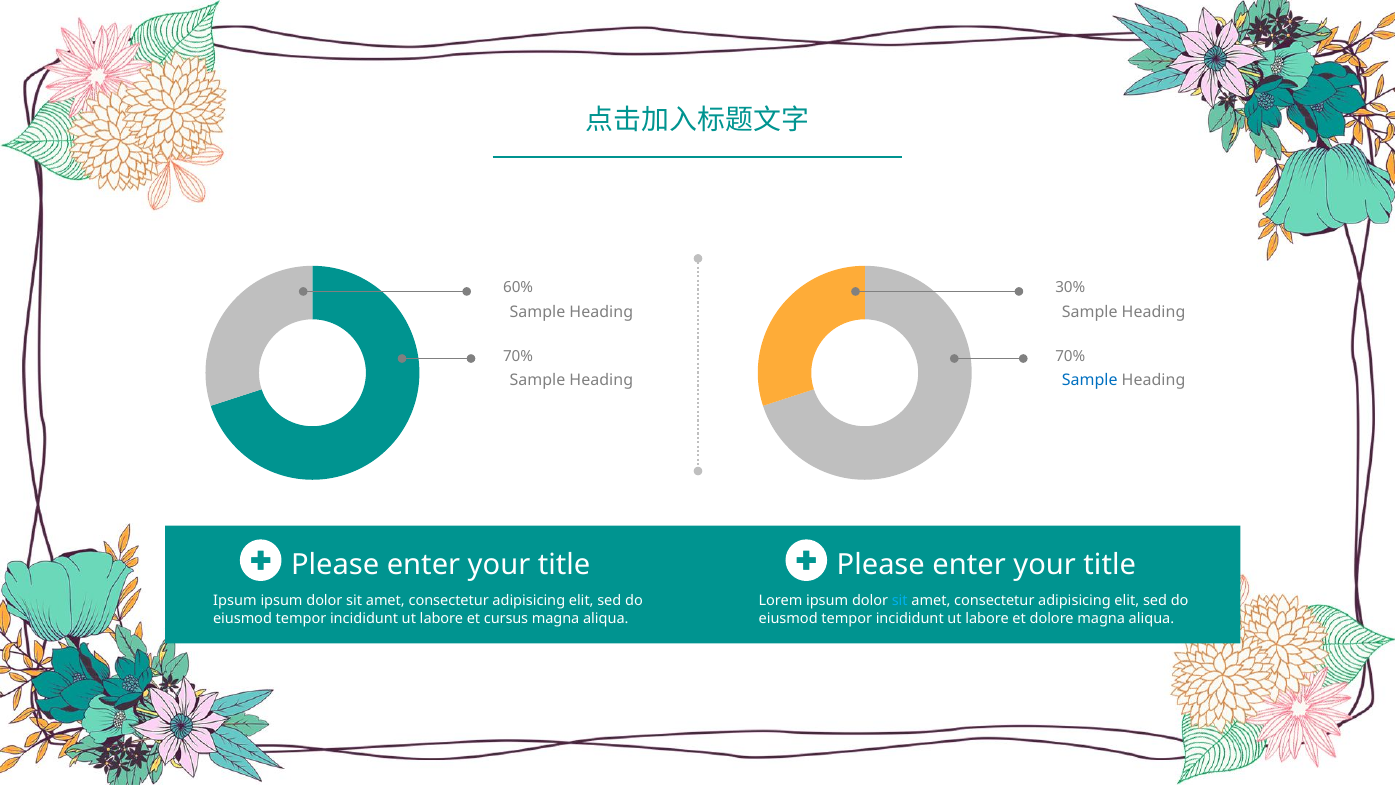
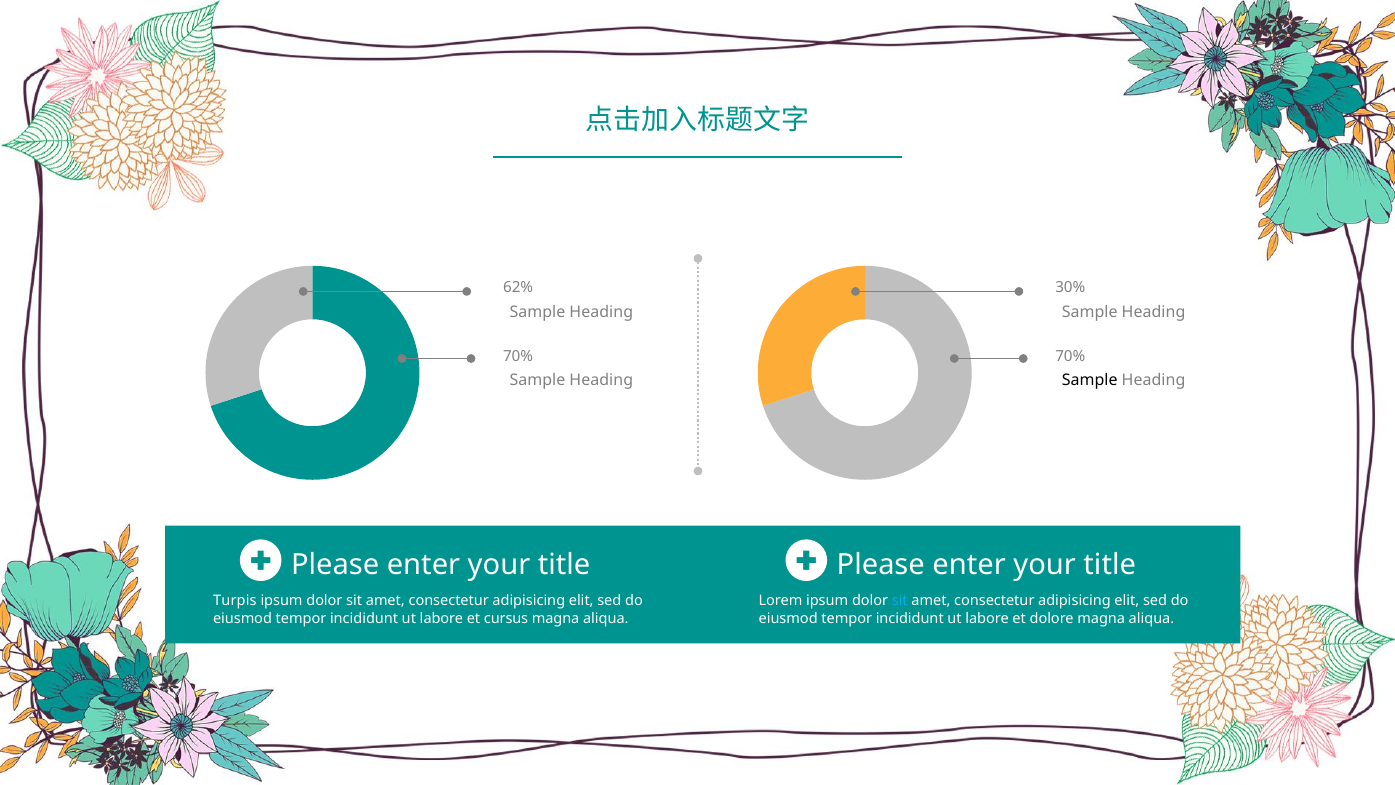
60%: 60% -> 62%
Sample at (1090, 381) colour: blue -> black
Ipsum at (235, 601): Ipsum -> Turpis
